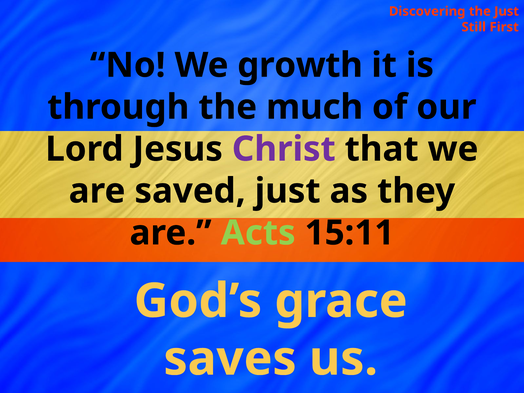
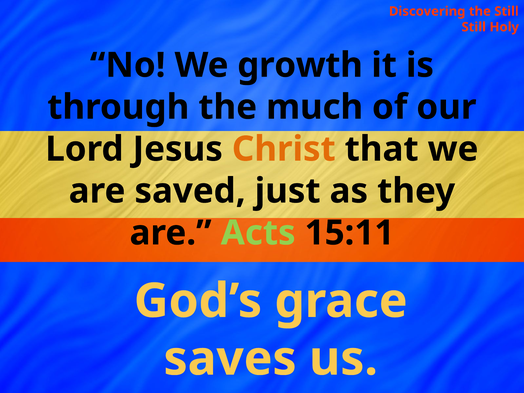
the Just: Just -> Still
First: First -> Holy
Christ colour: purple -> orange
